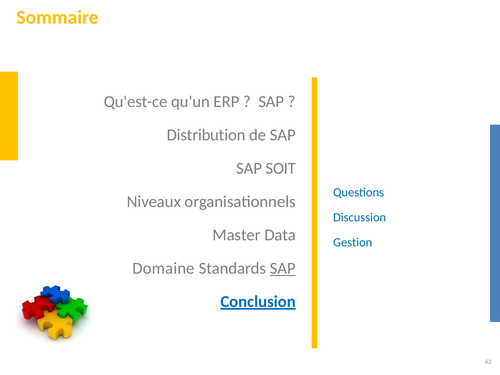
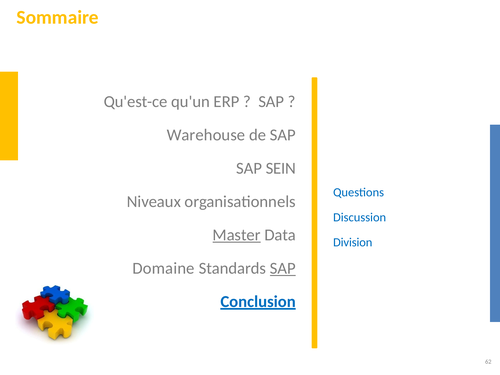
Distribution: Distribution -> Warehouse
SOIT: SOIT -> SEIN
Master underline: none -> present
Gestion: Gestion -> Division
